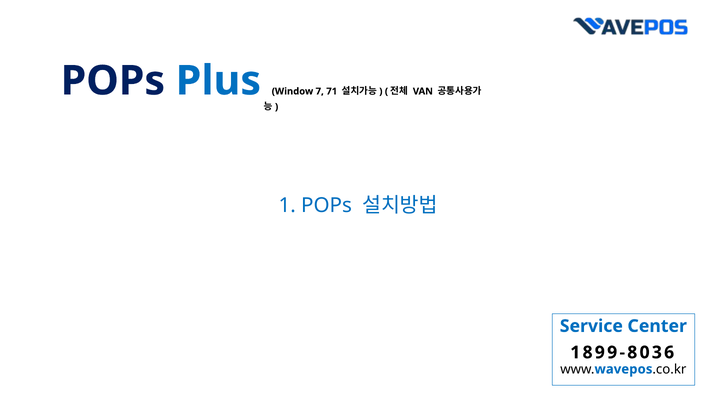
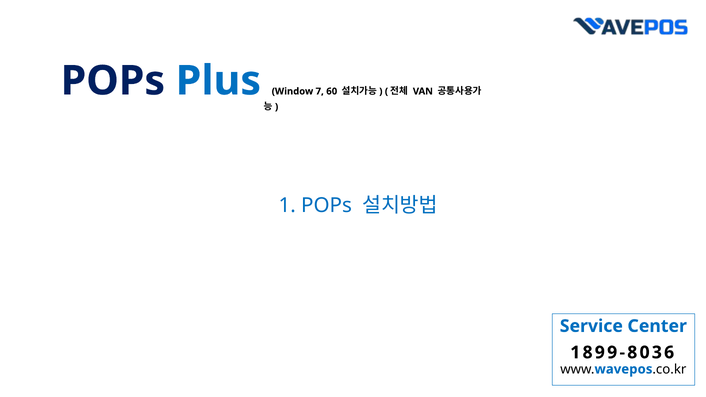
71: 71 -> 60
